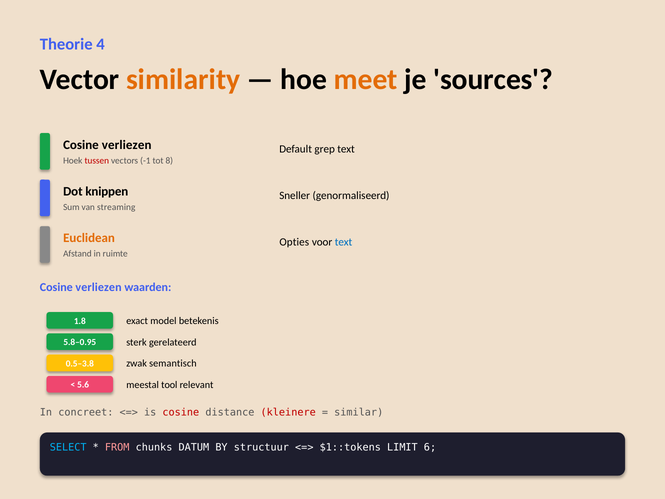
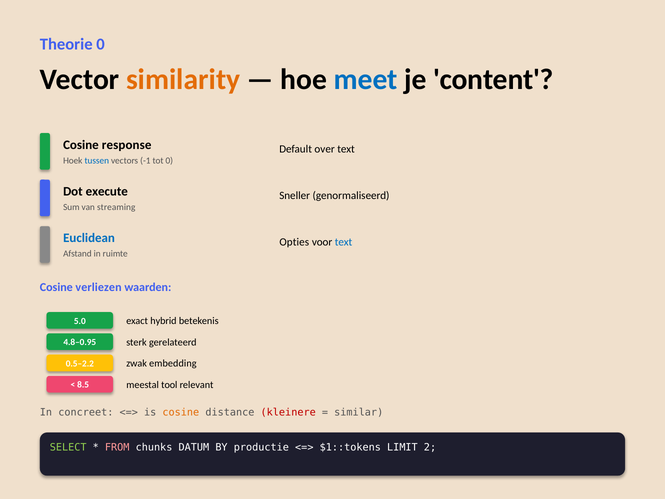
Theorie 4: 4 -> 0
meet colour: orange -> blue
sources: sources -> content
verliezen at (127, 145): verliezen -> response
grep: grep -> over
tussen colour: red -> blue
tot 8: 8 -> 0
knippen: knippen -> execute
Euclidean colour: orange -> blue
1.8: 1.8 -> 5.0
model: model -> hybrid
5.8–0.95: 5.8–0.95 -> 4.8–0.95
0.5–3.8: 0.5–3.8 -> 0.5–2.2
semantisch: semantisch -> embedding
5.6: 5.6 -> 8.5
cosine at (181, 412) colour: red -> orange
SELECT colour: light blue -> light green
structuur: structuur -> productie
6: 6 -> 2
